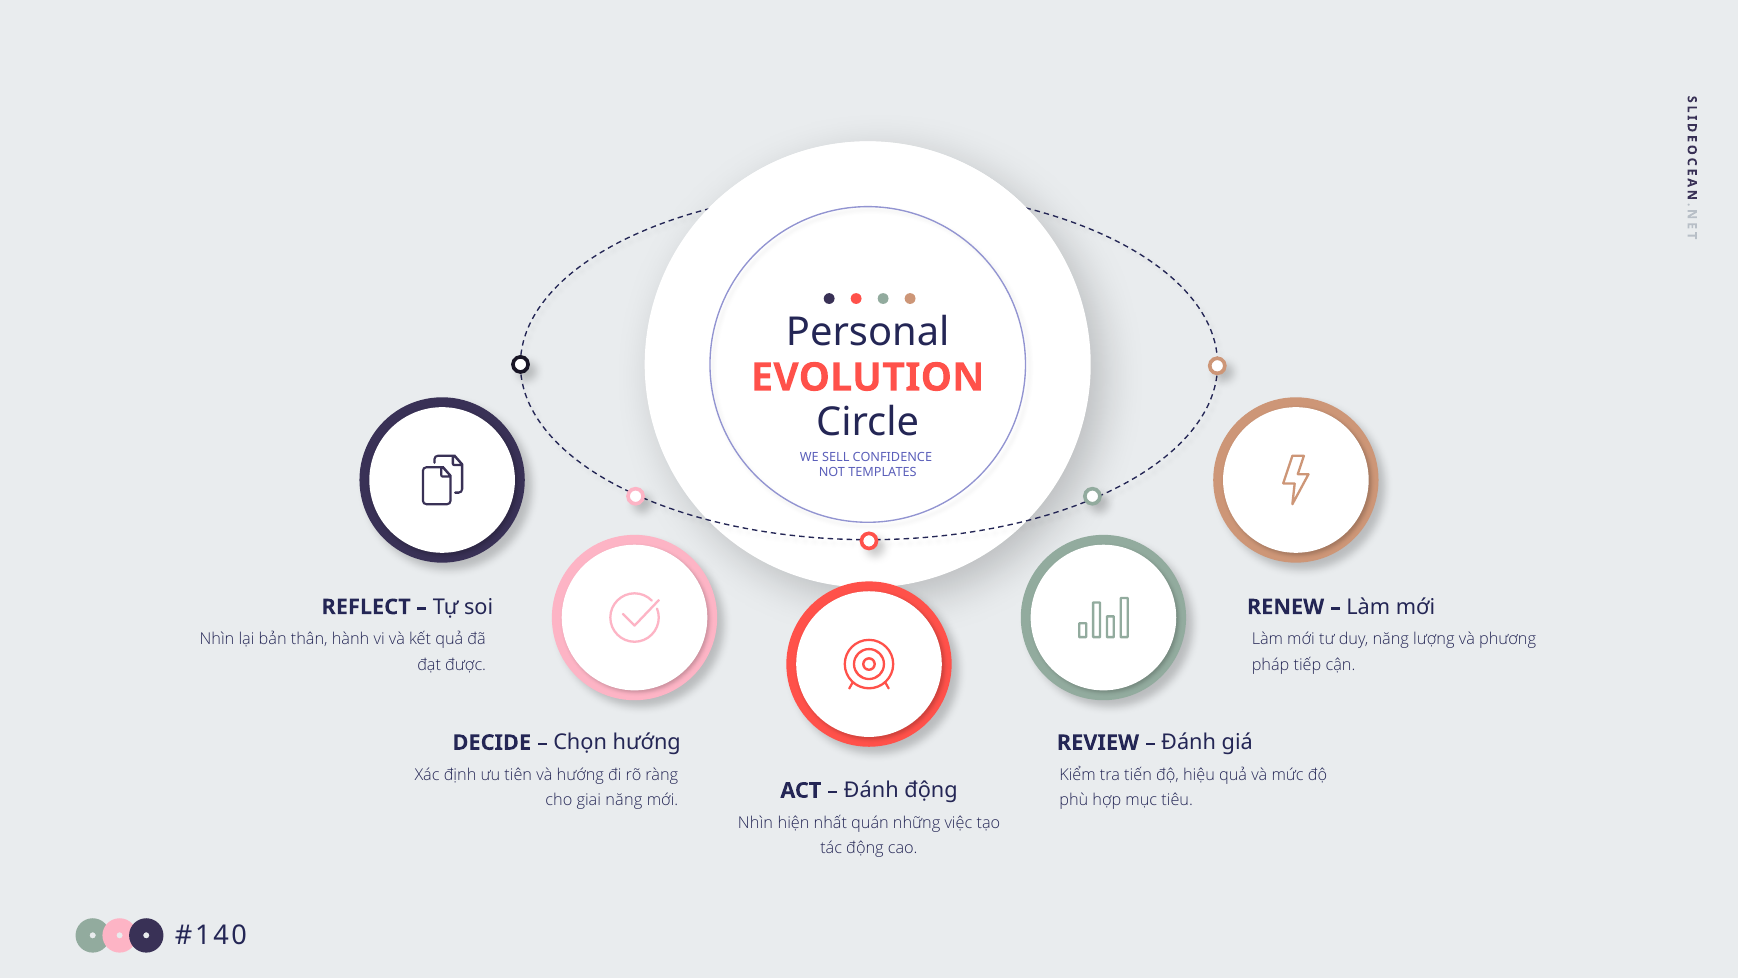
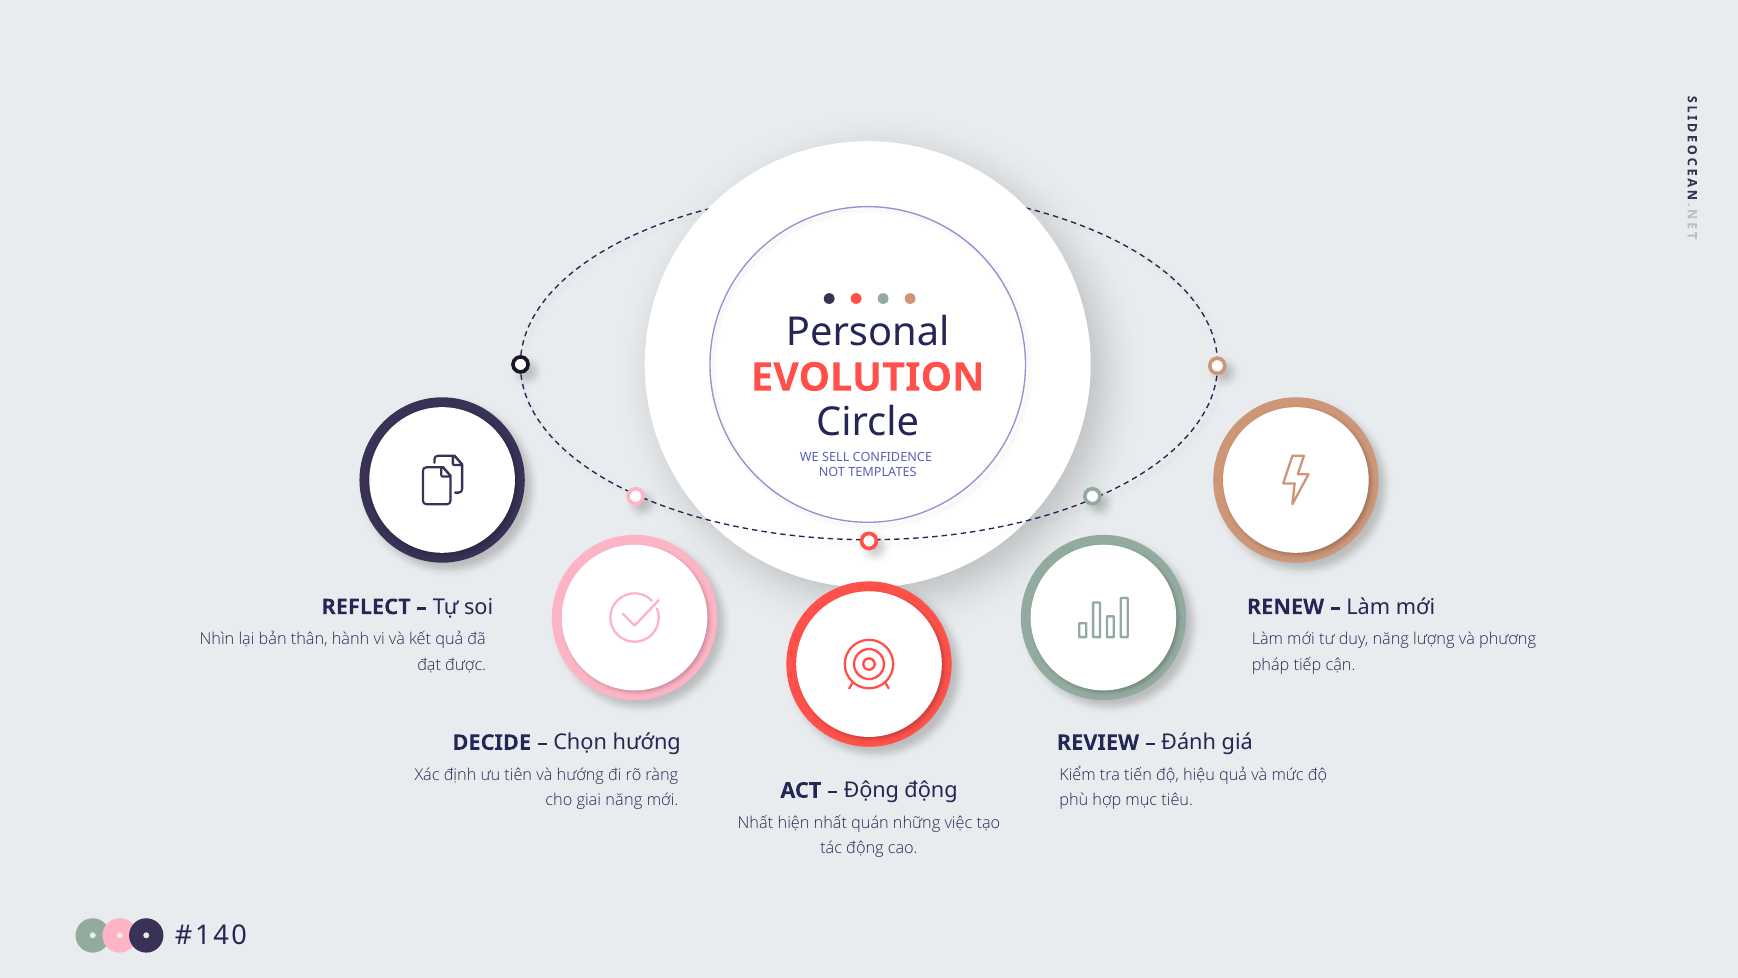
Đánh at (871, 790): Đánh -> Động
Nhìn at (755, 823): Nhìn -> Nhất
